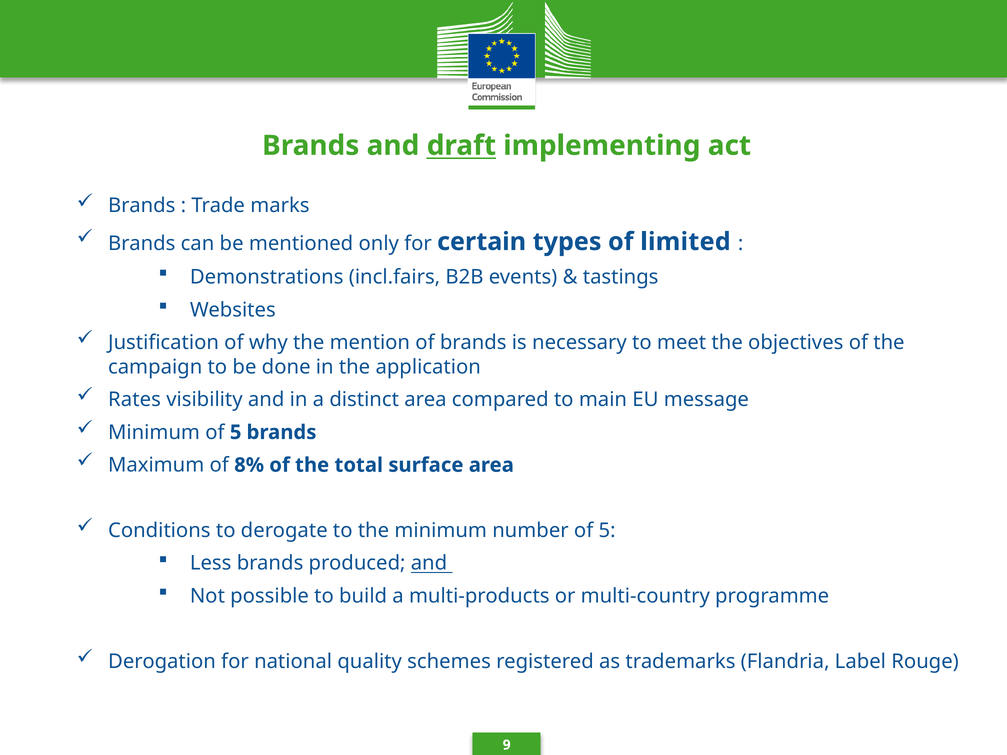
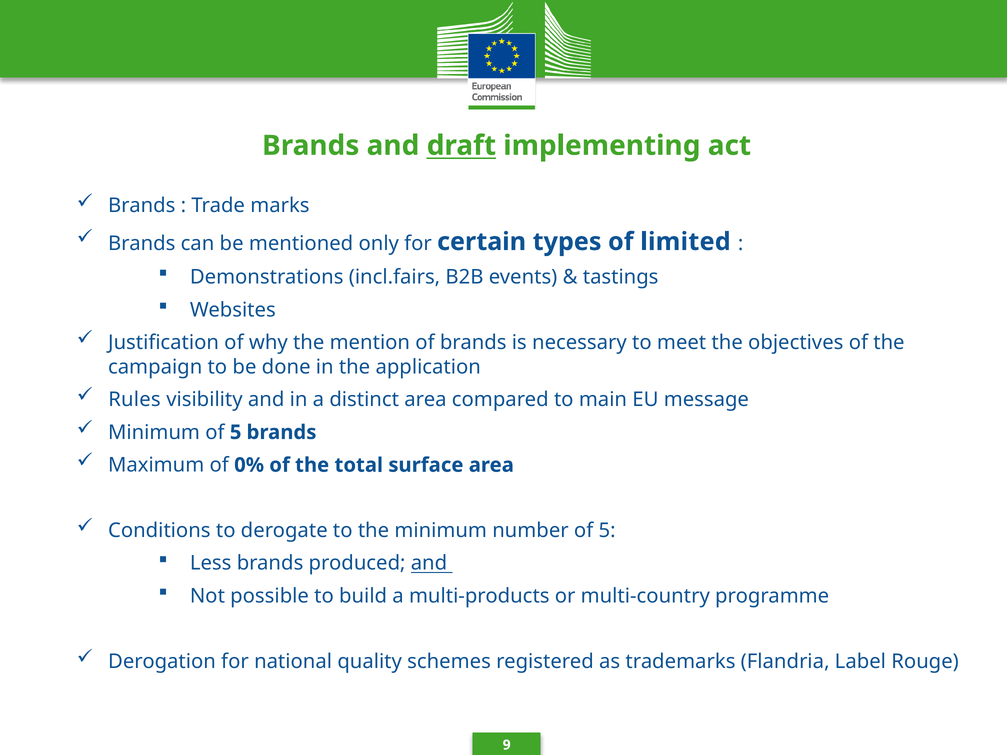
Rates: Rates -> Rules
8%: 8% -> 0%
